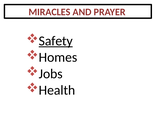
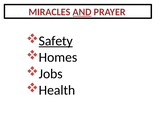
AND underline: none -> present
